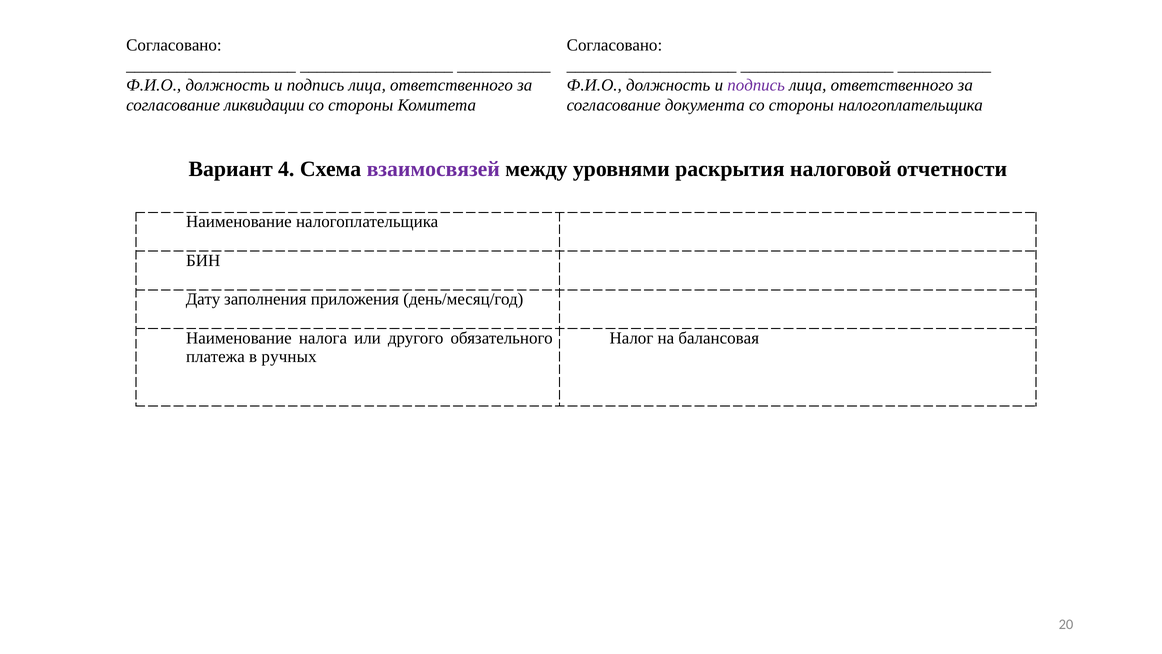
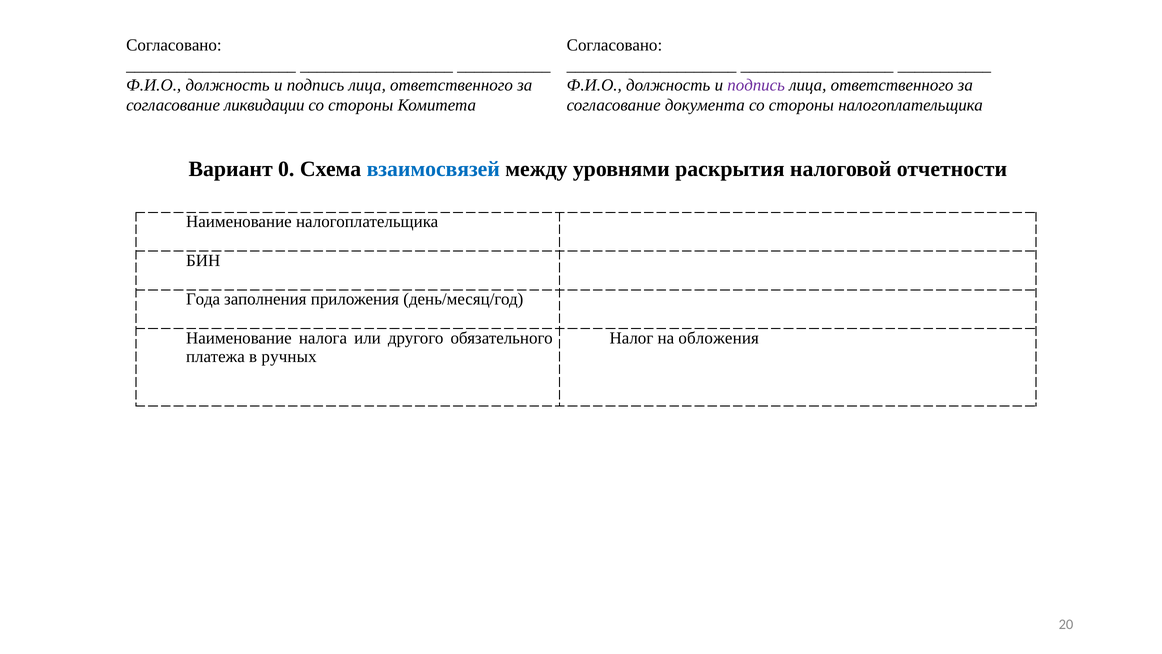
4: 4 -> 0
взаимосвязей colour: purple -> blue
Дату: Дату -> Года
балансовая: балансовая -> обложения
